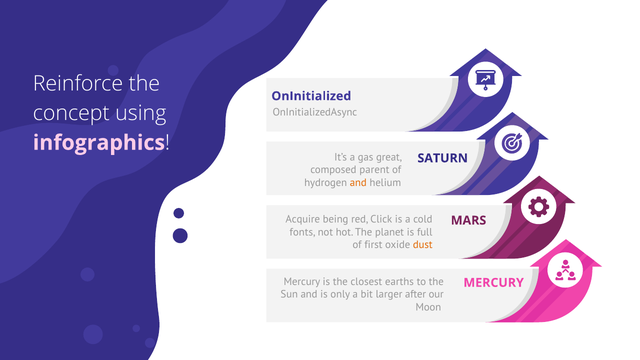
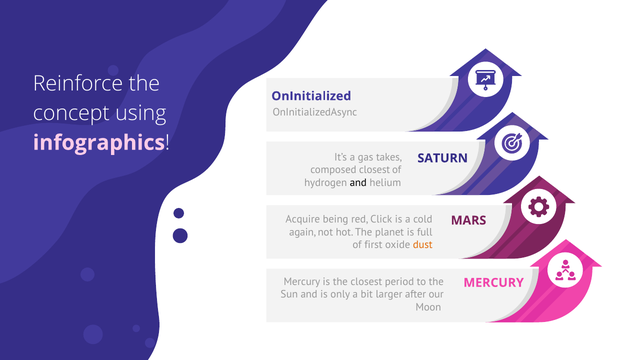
great: great -> takes
composed parent: parent -> closest
and at (358, 183) colour: orange -> black
fonts: fonts -> again
earths: earths -> period
